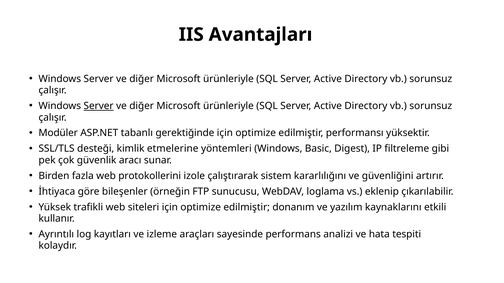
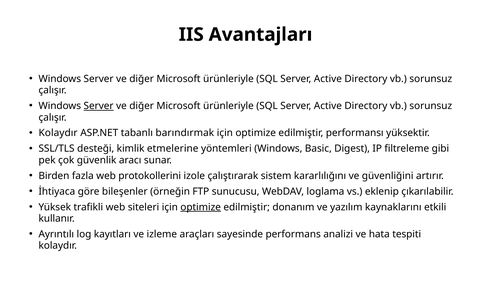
Modüler at (58, 133): Modüler -> Kolaydır
gerektiğinde: gerektiğinde -> barındırmak
optimize at (201, 207) underline: none -> present
